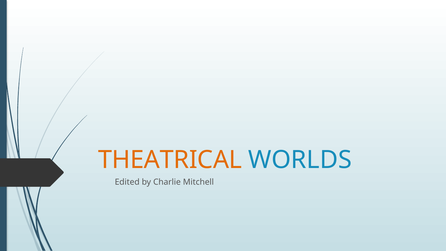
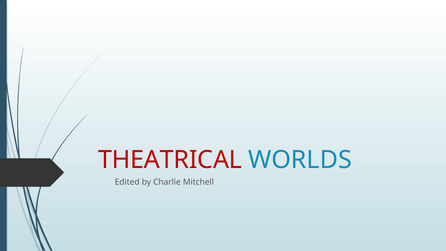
THEATRICAL colour: orange -> red
